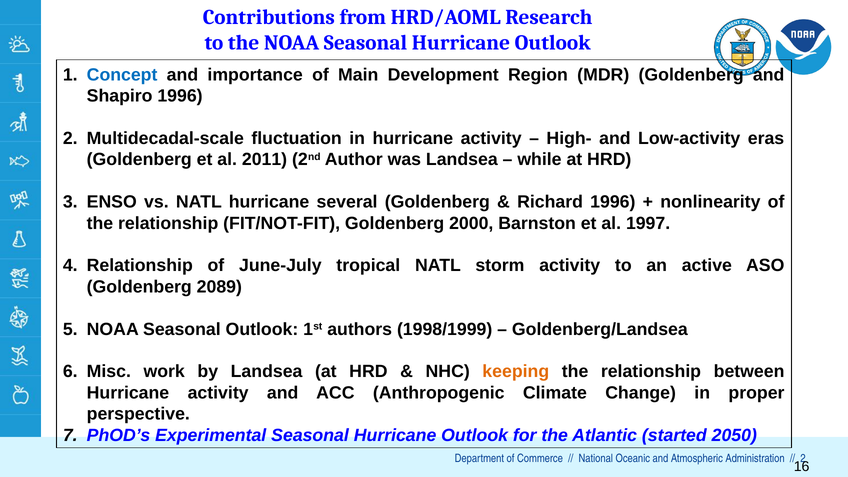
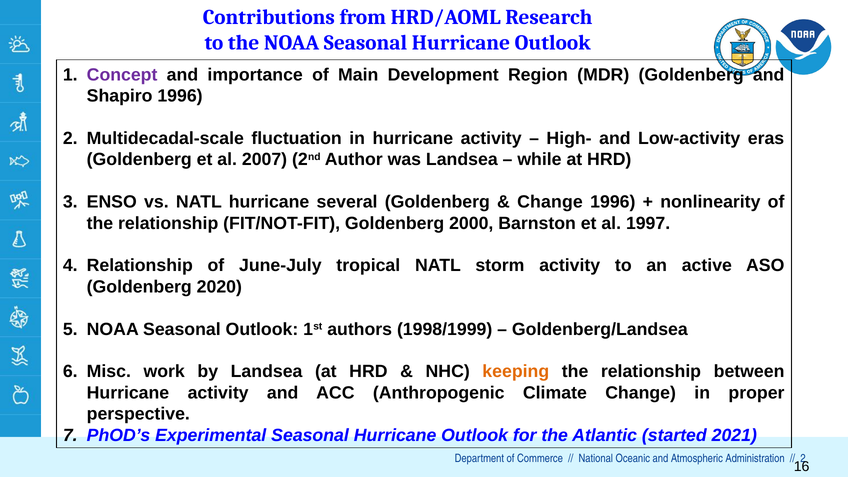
Concept colour: blue -> purple
2011: 2011 -> 2007
Richard at (550, 202): Richard -> Change
2089: 2089 -> 2020
2050: 2050 -> 2021
